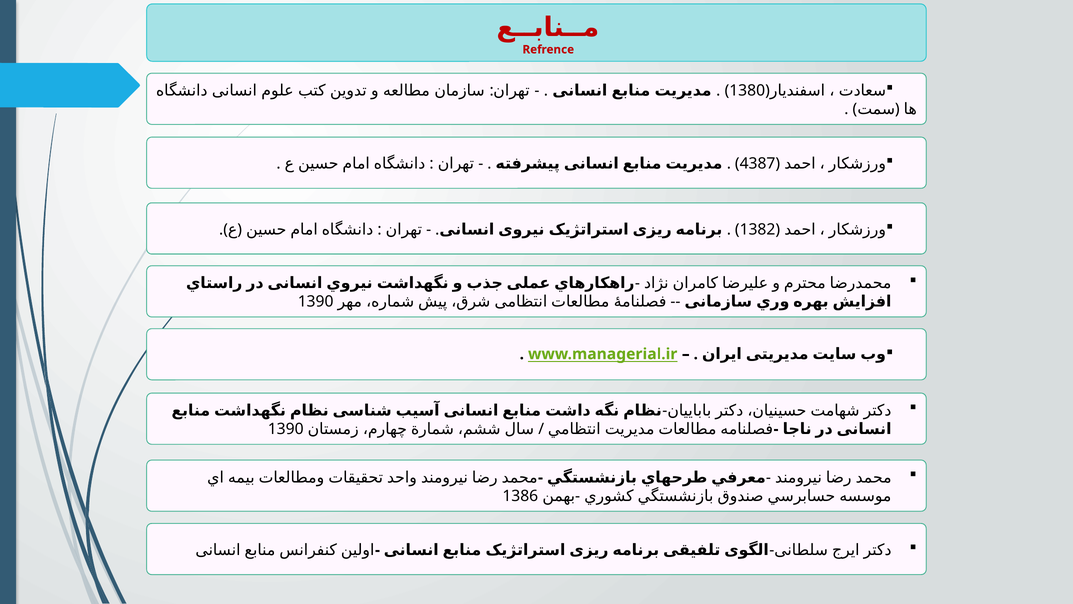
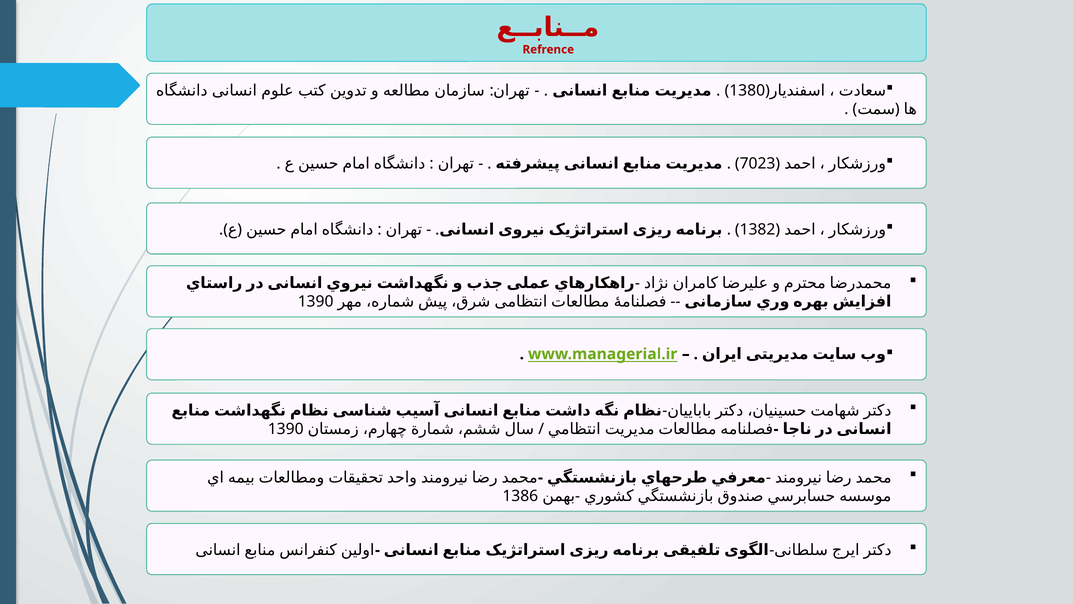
4387: 4387 -> 7023
